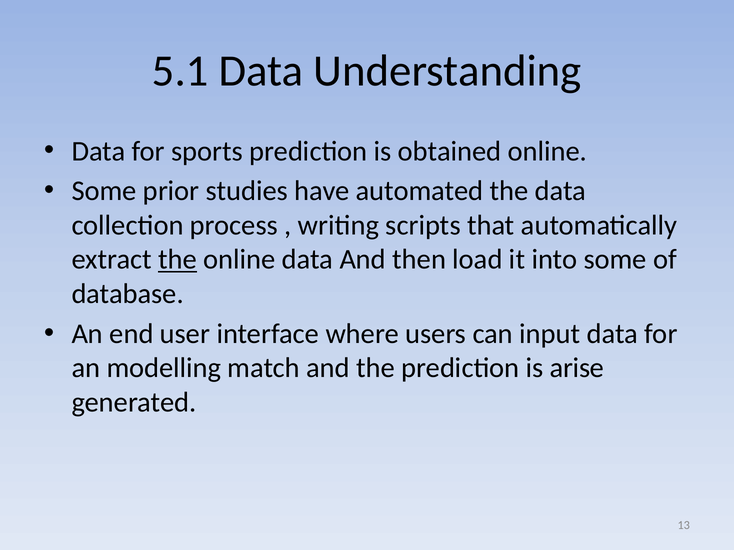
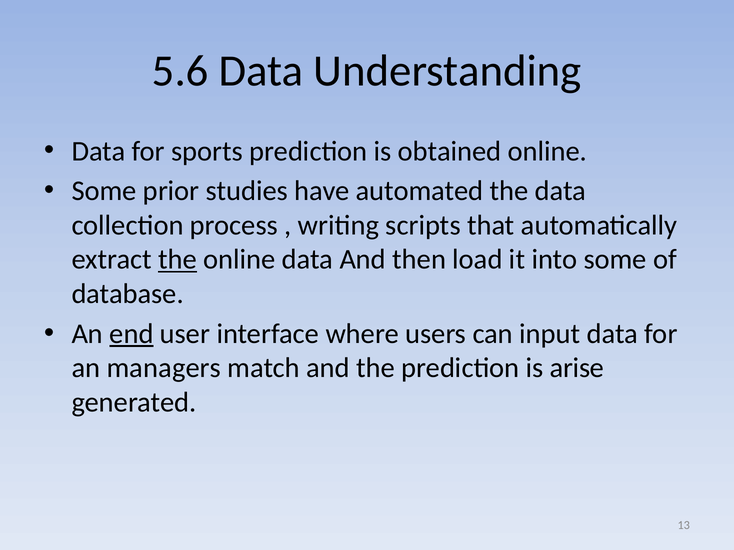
5.1: 5.1 -> 5.6
end underline: none -> present
modelling: modelling -> managers
